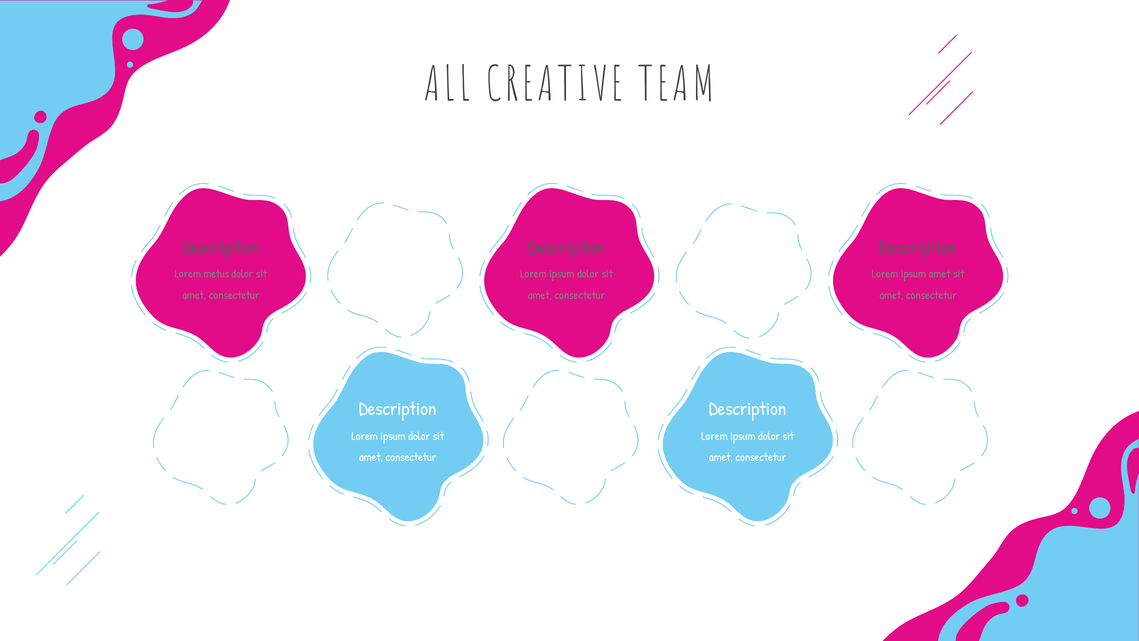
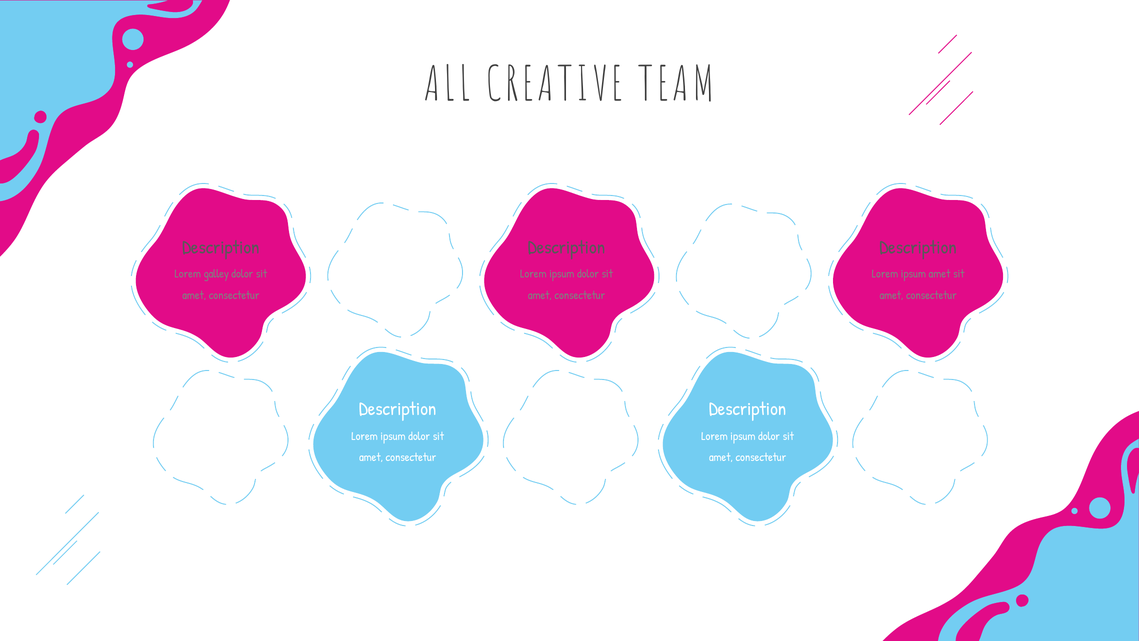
metus: metus -> galley
